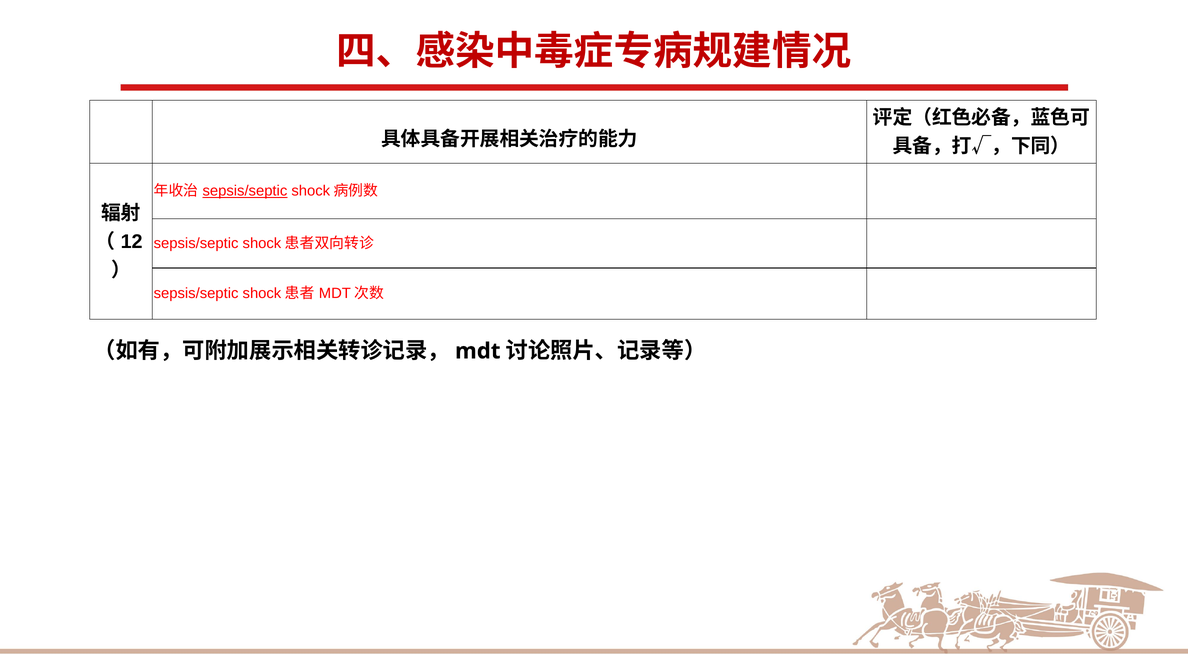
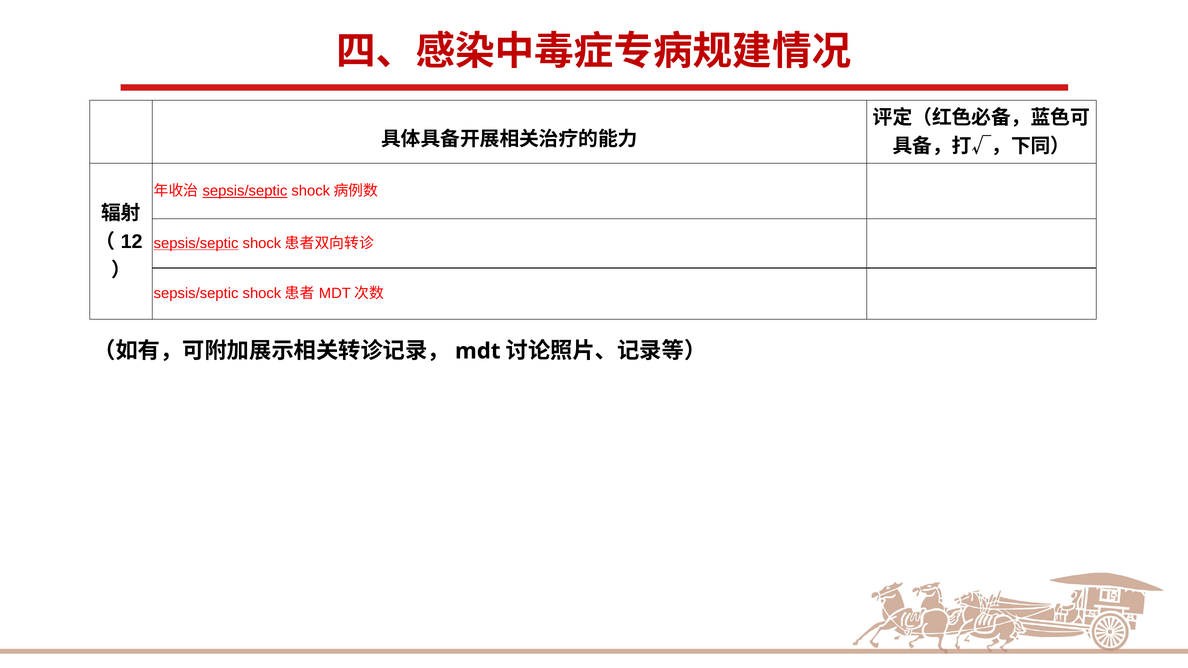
sepsis/septic at (196, 243) underline: none -> present
